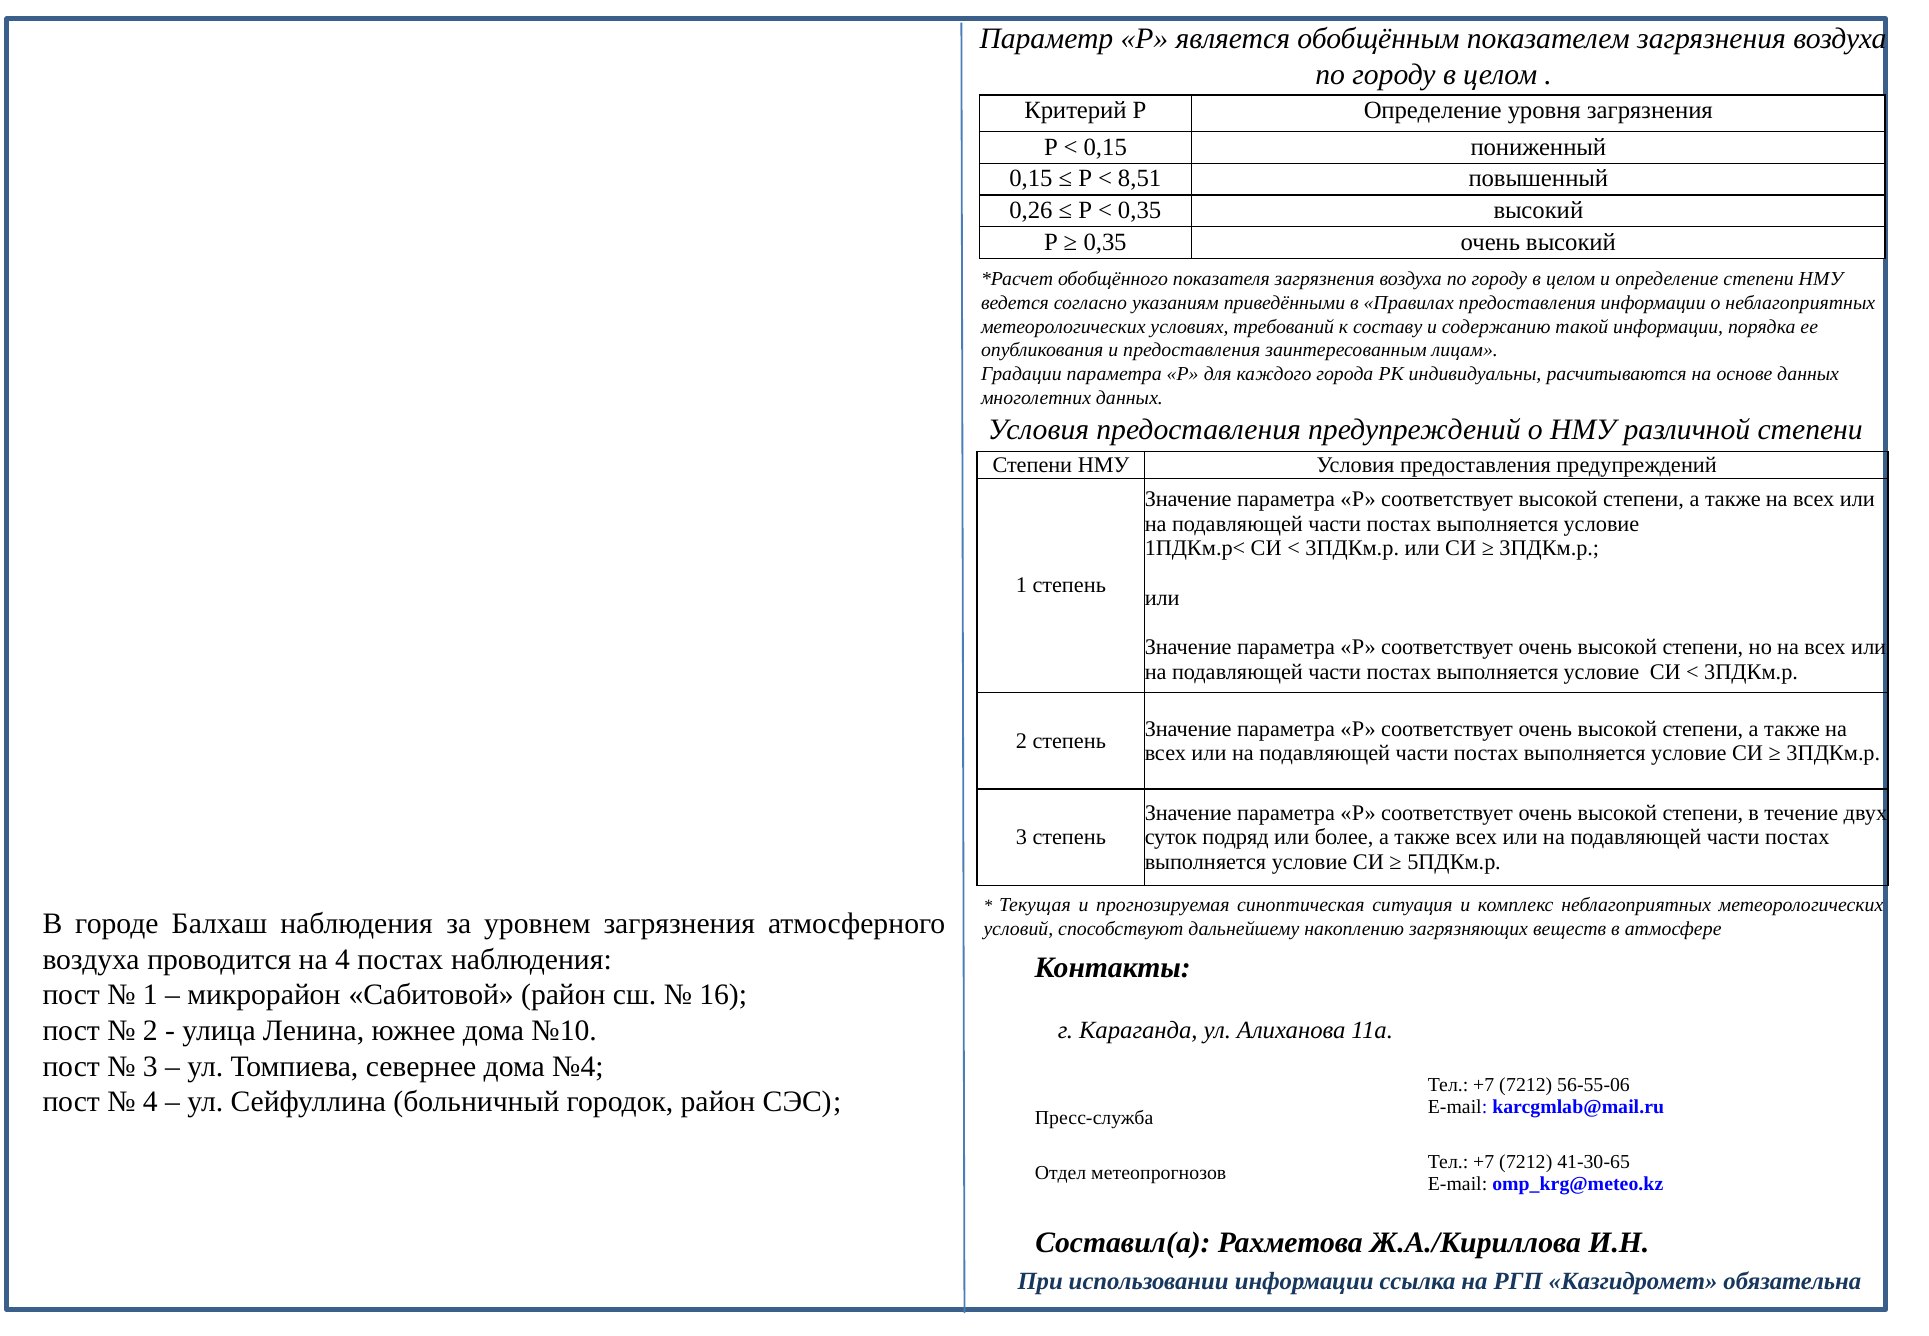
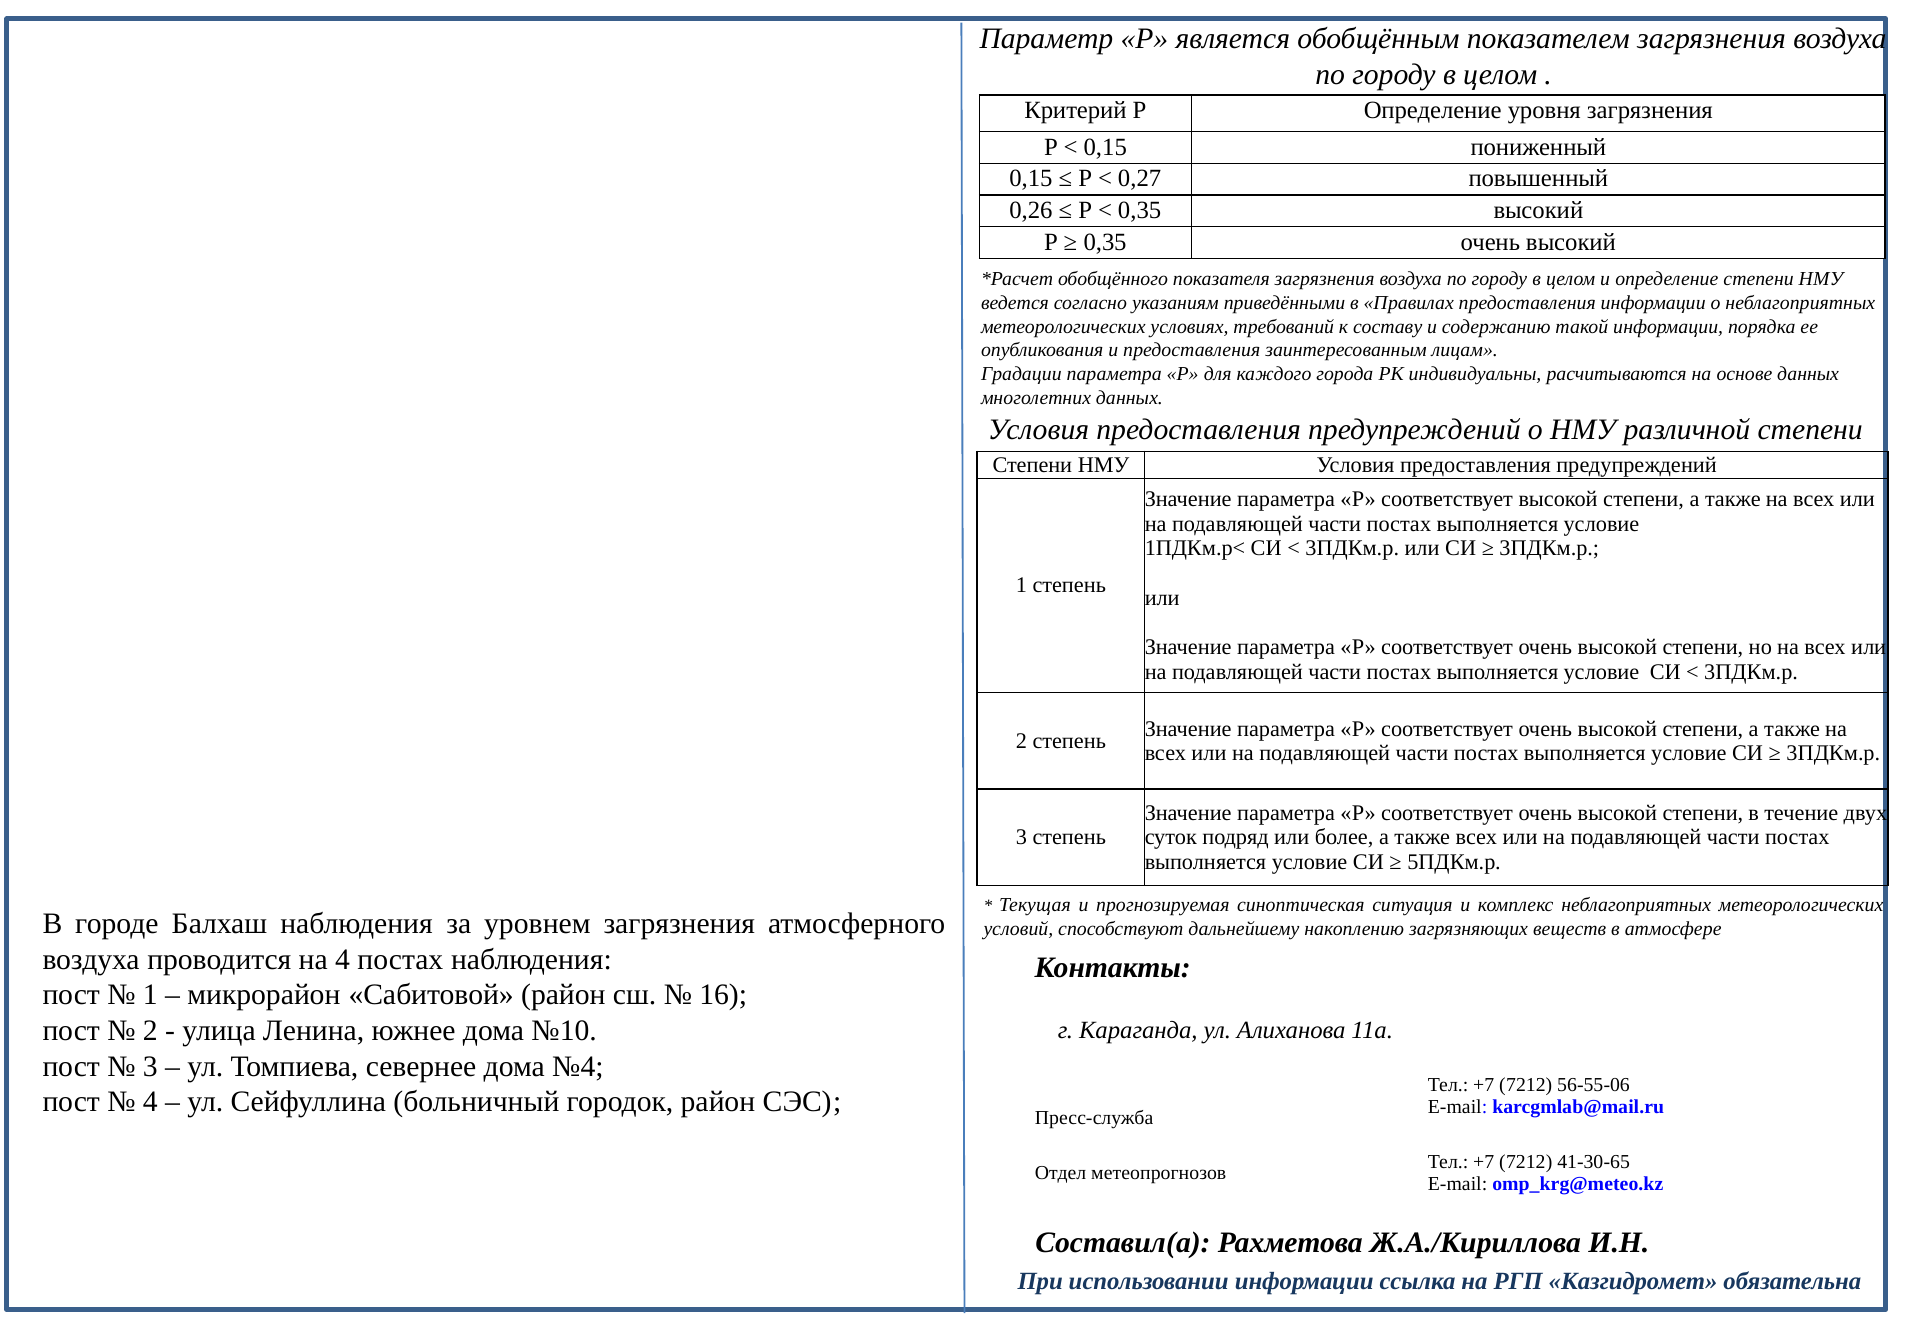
8,51: 8,51 -> 0,27
